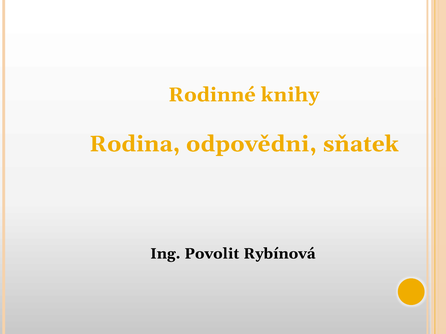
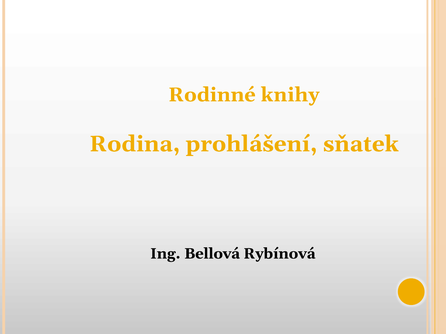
odpovědni: odpovědni -> prohlášení
Povolit: Povolit -> Bellová
